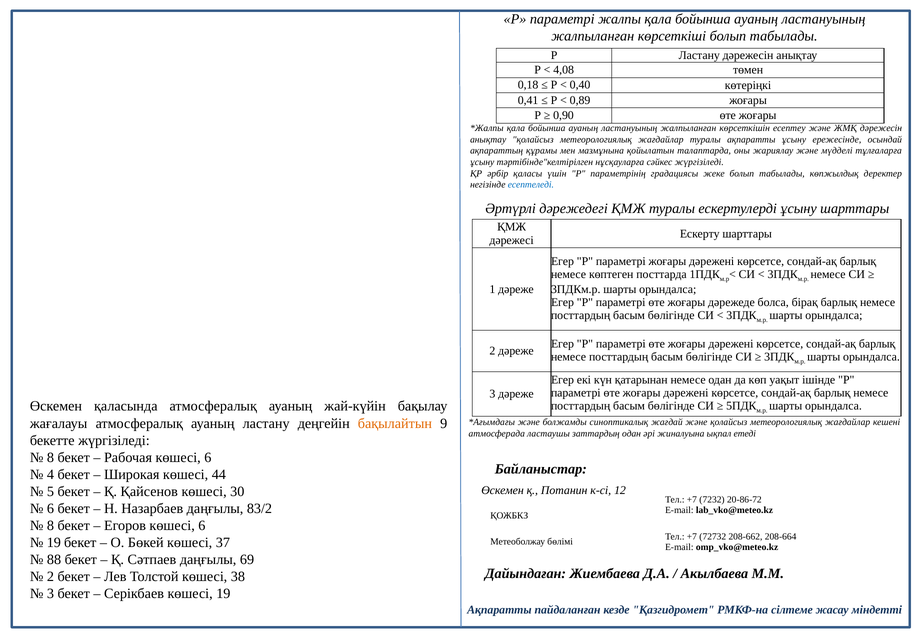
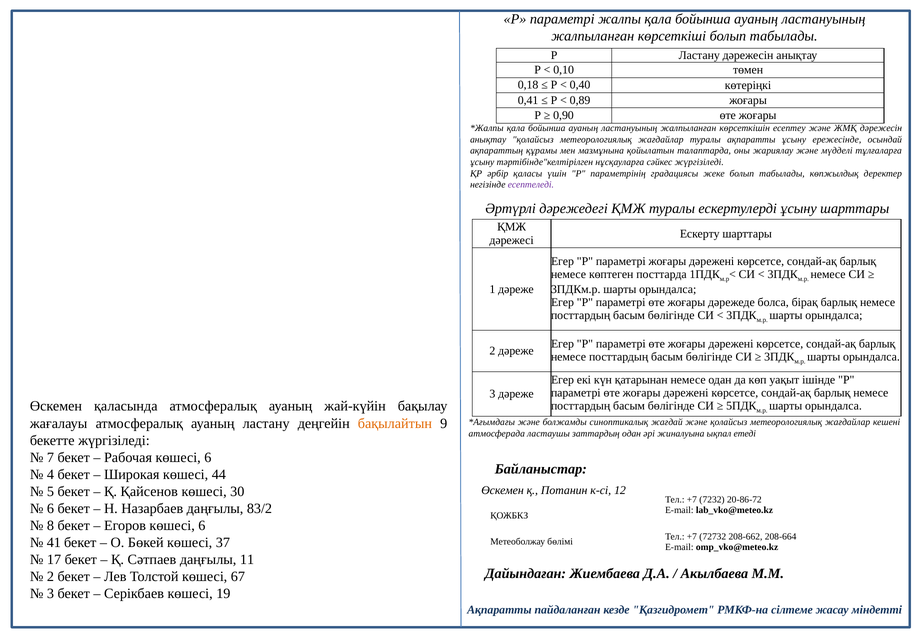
4,08: 4,08 -> 0,10
есептеледі colour: blue -> purple
8 at (51, 458): 8 -> 7
19 at (54, 543): 19 -> 41
88: 88 -> 17
69: 69 -> 11
38: 38 -> 67
